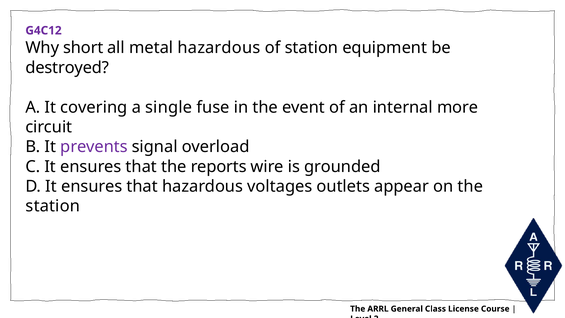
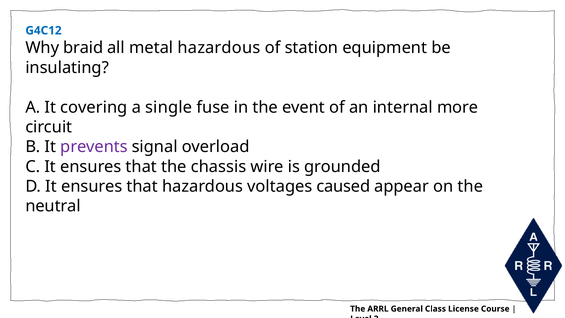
G4C12 colour: purple -> blue
short: short -> braid
destroyed: destroyed -> insulating
reports: reports -> chassis
outlets: outlets -> caused
station at (53, 206): station -> neutral
